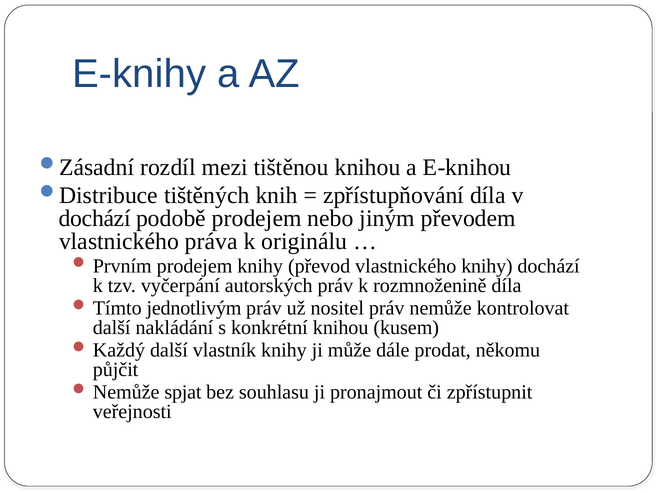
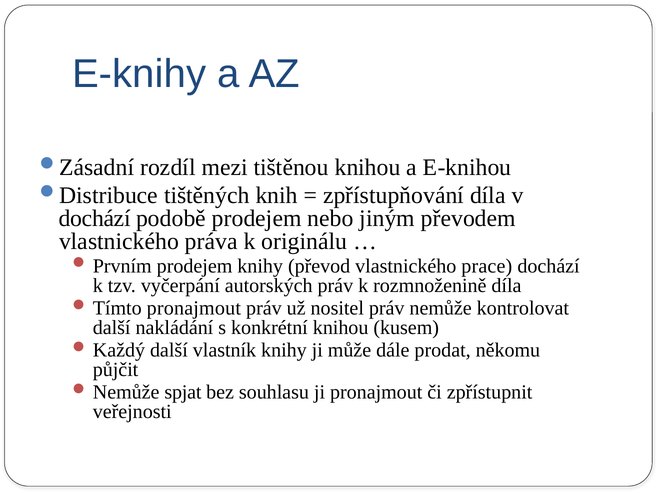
vlastnického knihy: knihy -> prace
jednotlivým at (194, 308): jednotlivým -> pronajmout
